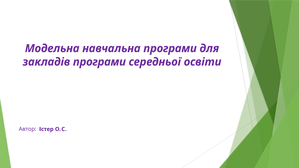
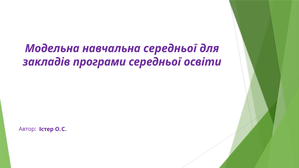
навчальна програми: програми -> середньої
